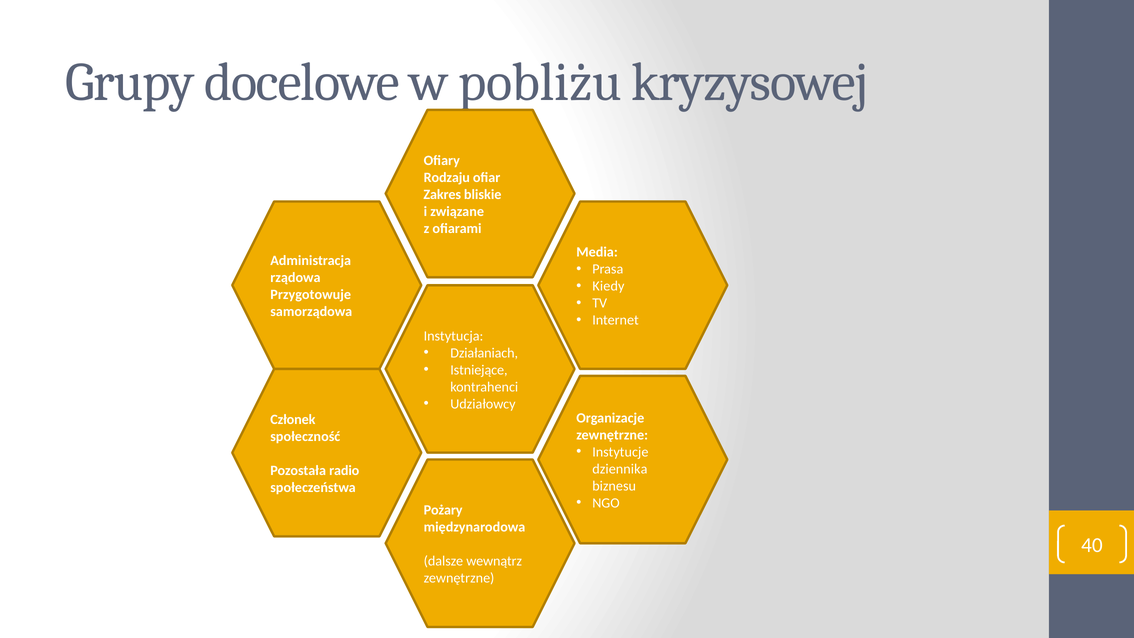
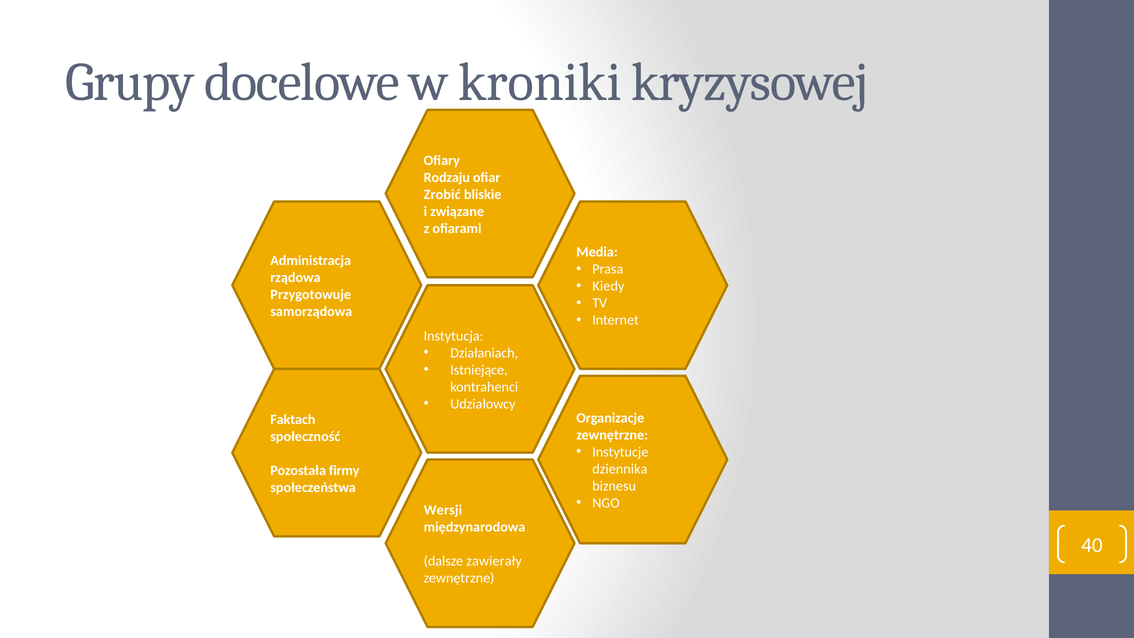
pobliżu: pobliżu -> kroniki
Zakres: Zakres -> Zrobić
Członek: Członek -> Faktach
radio: radio -> firmy
Pożary: Pożary -> Wersji
wewnątrz: wewnątrz -> zawierały
